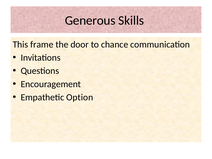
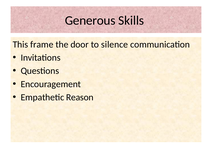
chance: chance -> silence
Option: Option -> Reason
